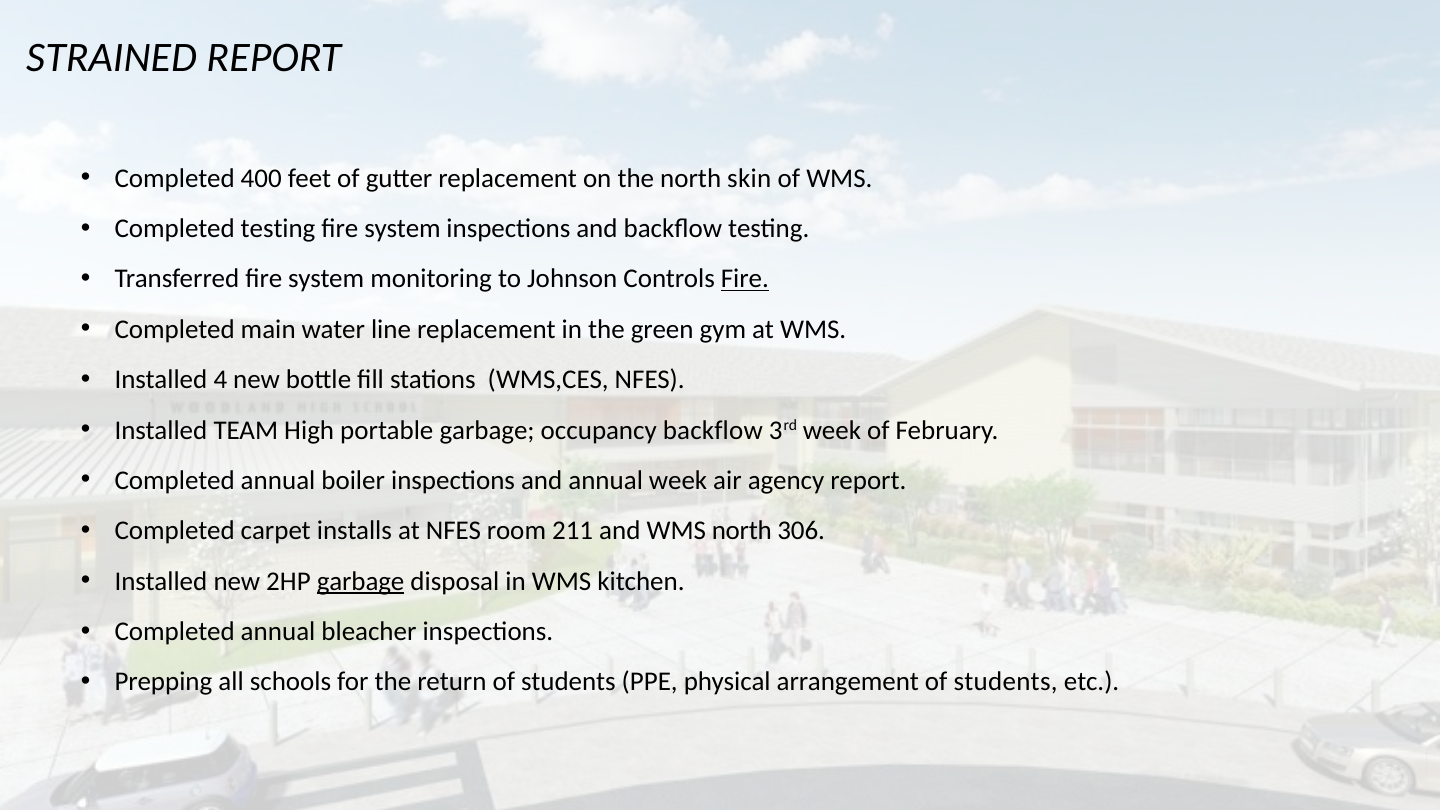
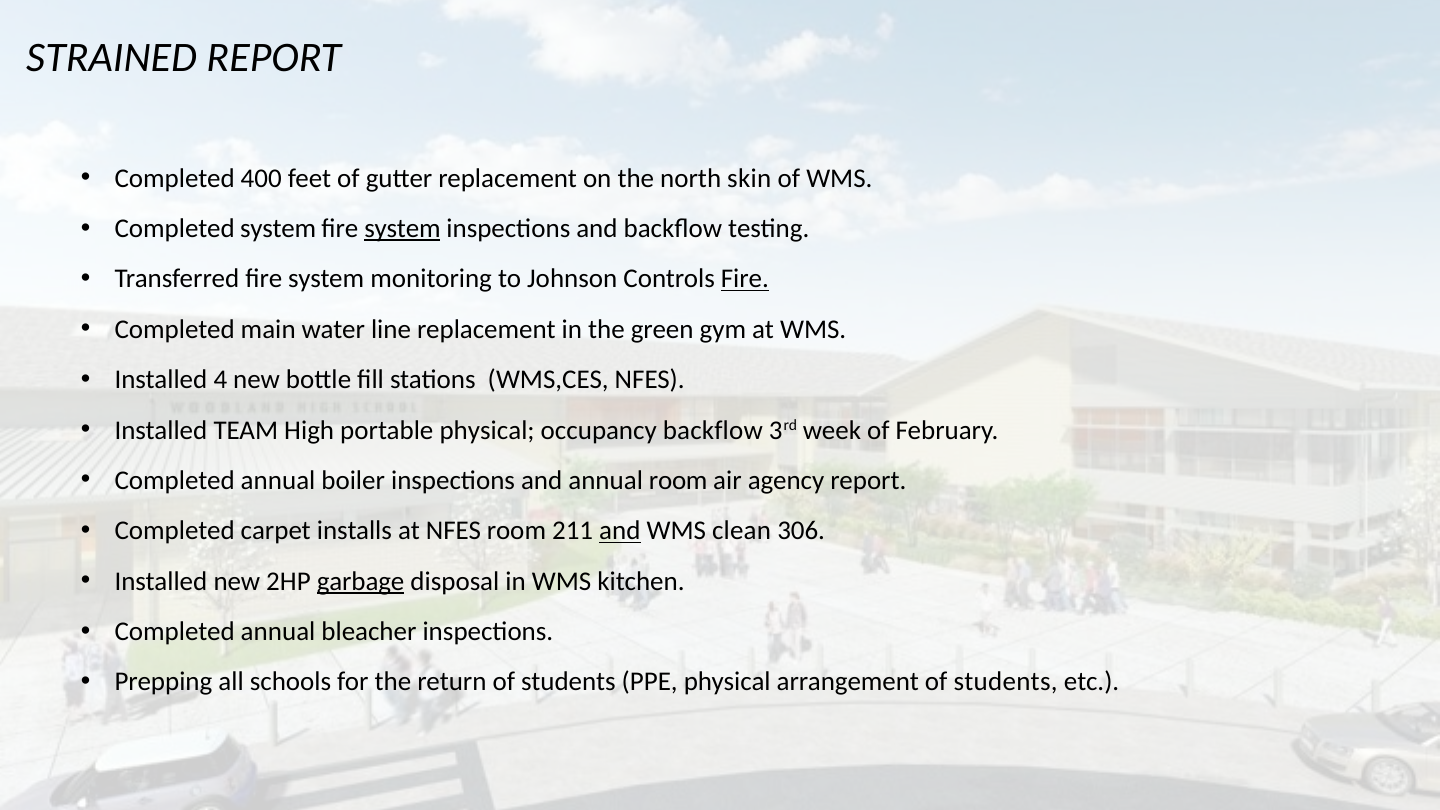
Completed testing: testing -> system
system at (402, 229) underline: none -> present
portable garbage: garbage -> physical
annual week: week -> room
and at (620, 531) underline: none -> present
WMS north: north -> clean
